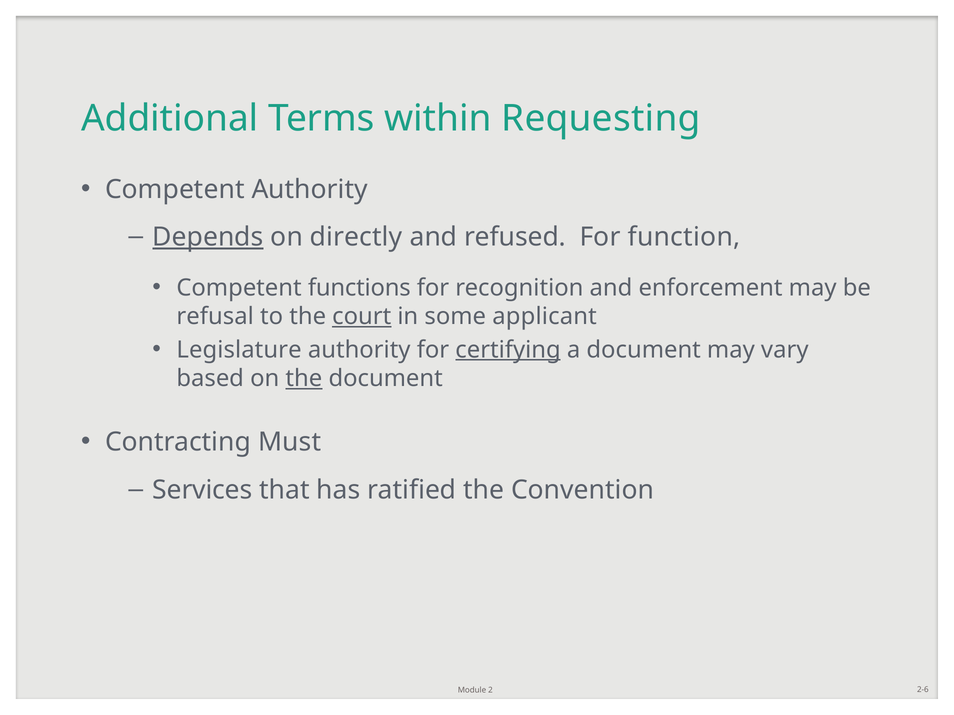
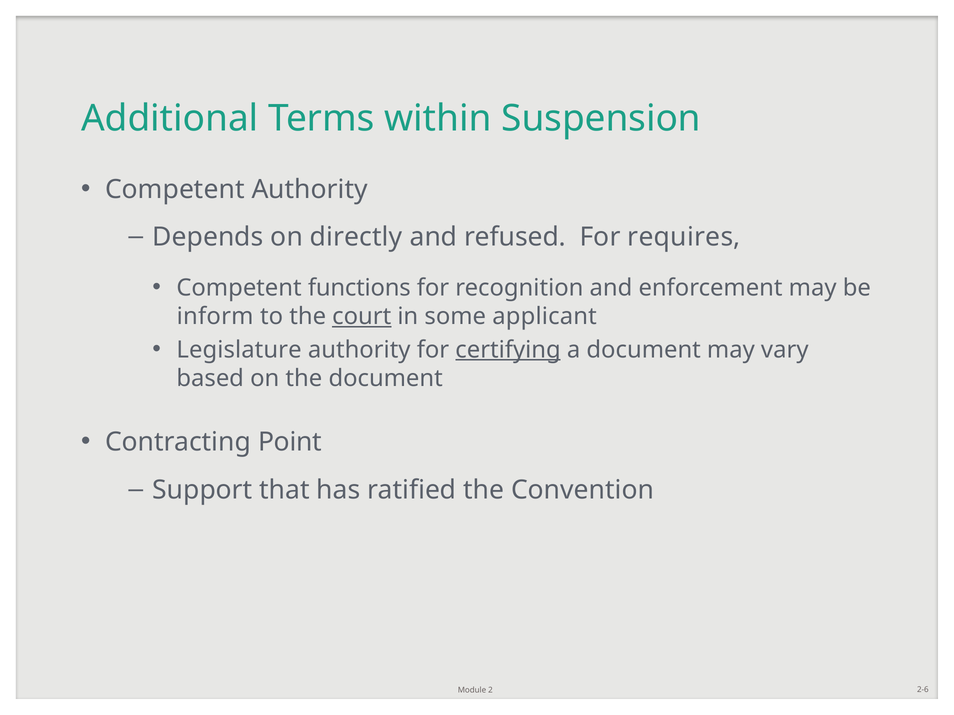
Requesting: Requesting -> Suspension
Depends underline: present -> none
function: function -> requires
refusal: refusal -> inform
the at (304, 379) underline: present -> none
Must: Must -> Point
Services: Services -> Support
